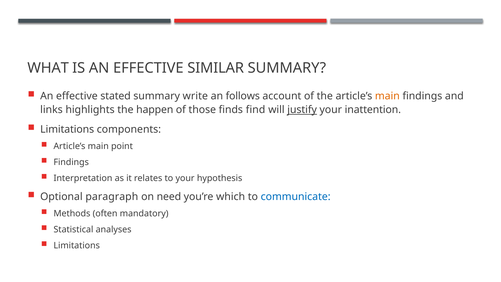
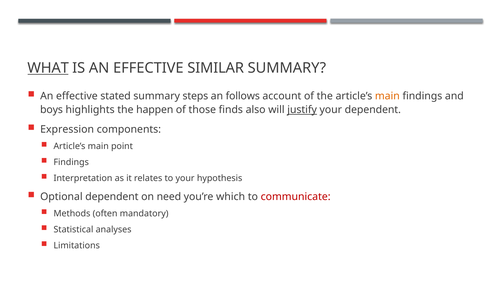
WHAT underline: none -> present
write: write -> steps
links: links -> boys
find: find -> also
your inattention: inattention -> dependent
Limitations at (67, 129): Limitations -> Expression
Optional paragraph: paragraph -> dependent
communicate colour: blue -> red
